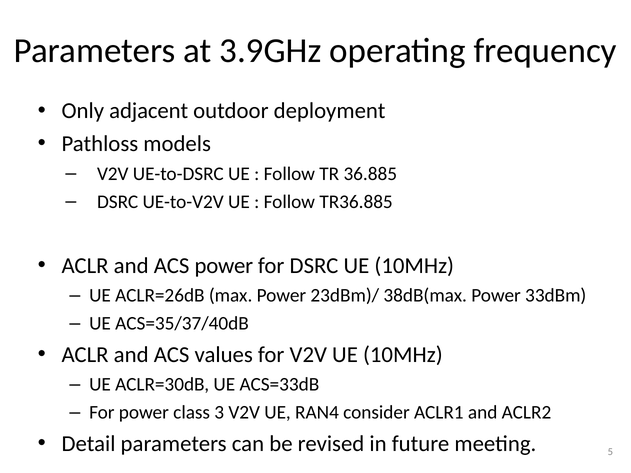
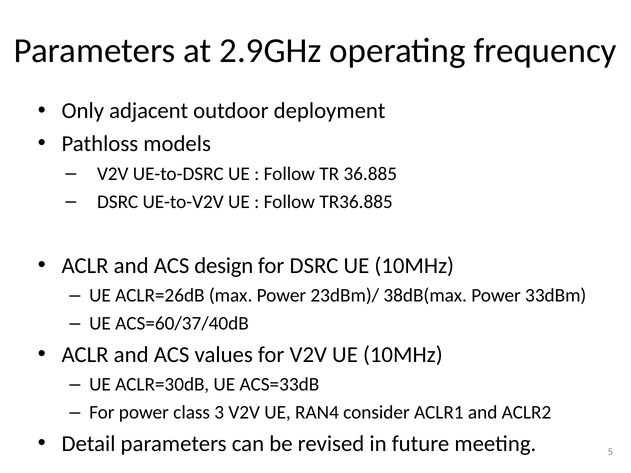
3.9GHz: 3.9GHz -> 2.9GHz
ACS power: power -> design
ACS=35/37/40dB: ACS=35/37/40dB -> ACS=60/37/40dB
